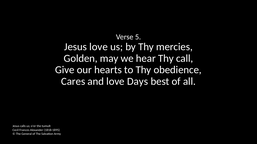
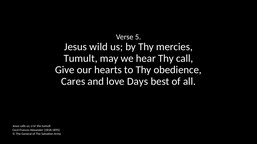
Jesus love: love -> wild
Golden at (81, 59): Golden -> Tumult
